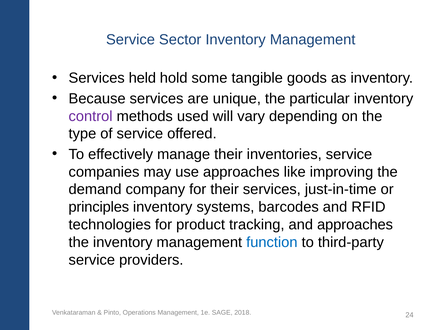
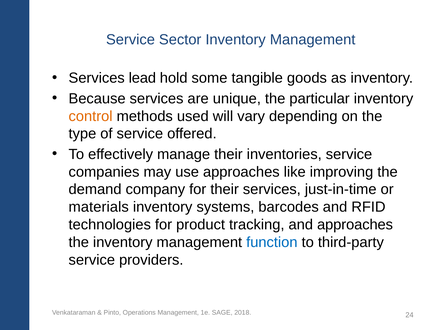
held: held -> lead
control colour: purple -> orange
principles: principles -> materials
